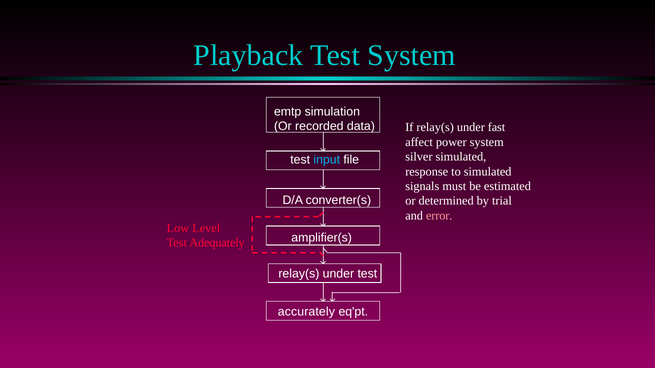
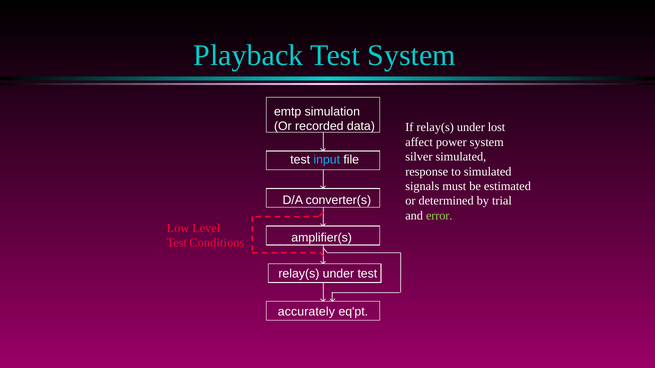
fast: fast -> lost
error colour: pink -> light green
Adequately: Adequately -> Conditions
